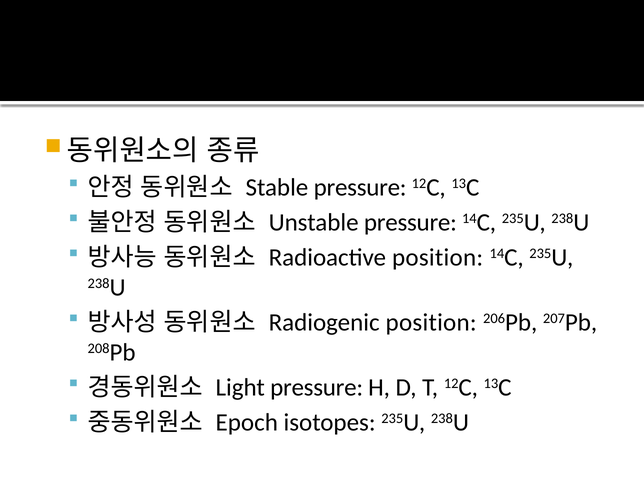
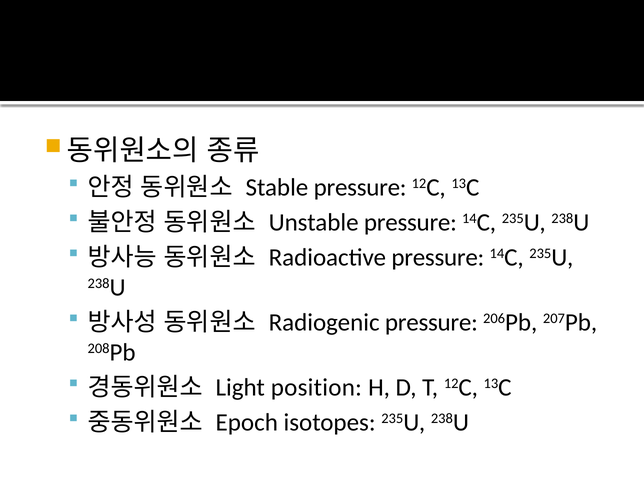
Radioactive position: position -> pressure
Radiogenic position: position -> pressure
Light pressure: pressure -> position
